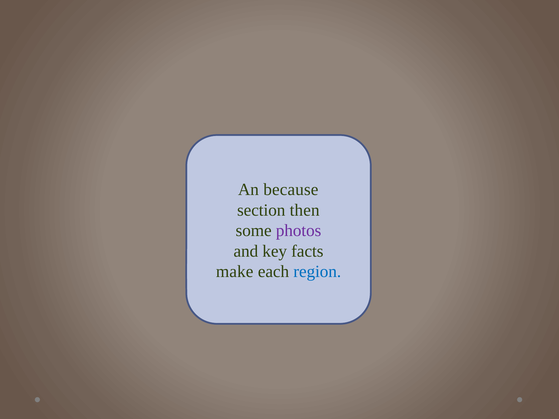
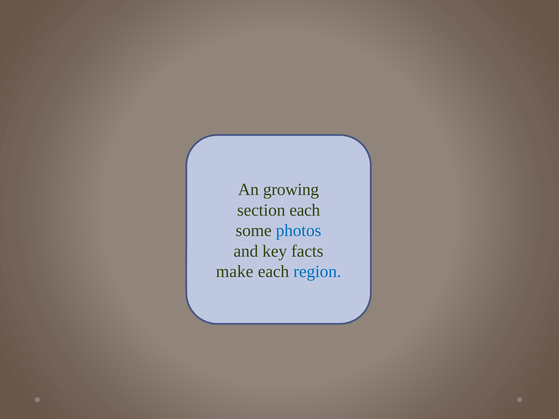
because: because -> growing
section then: then -> each
photos colour: purple -> blue
